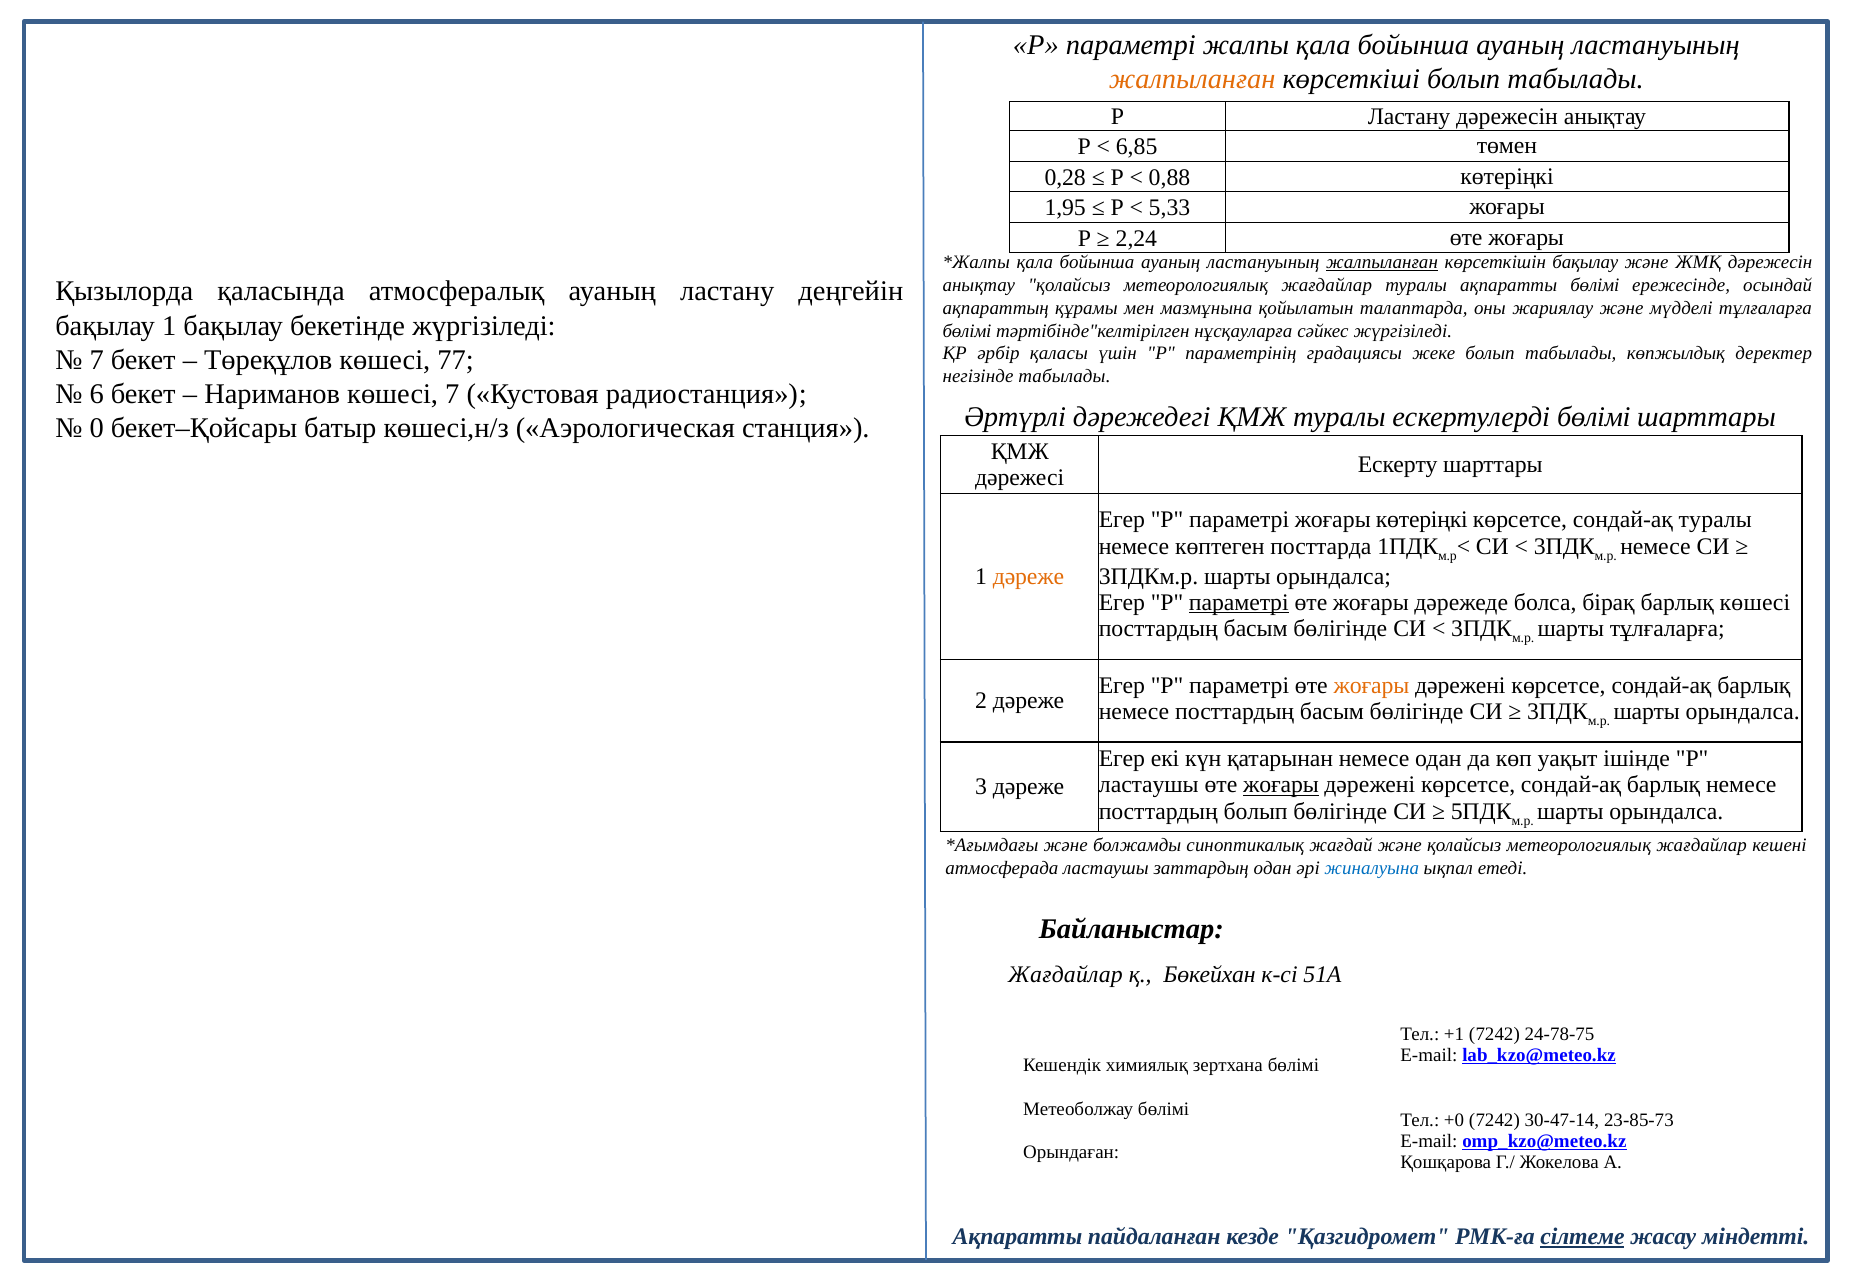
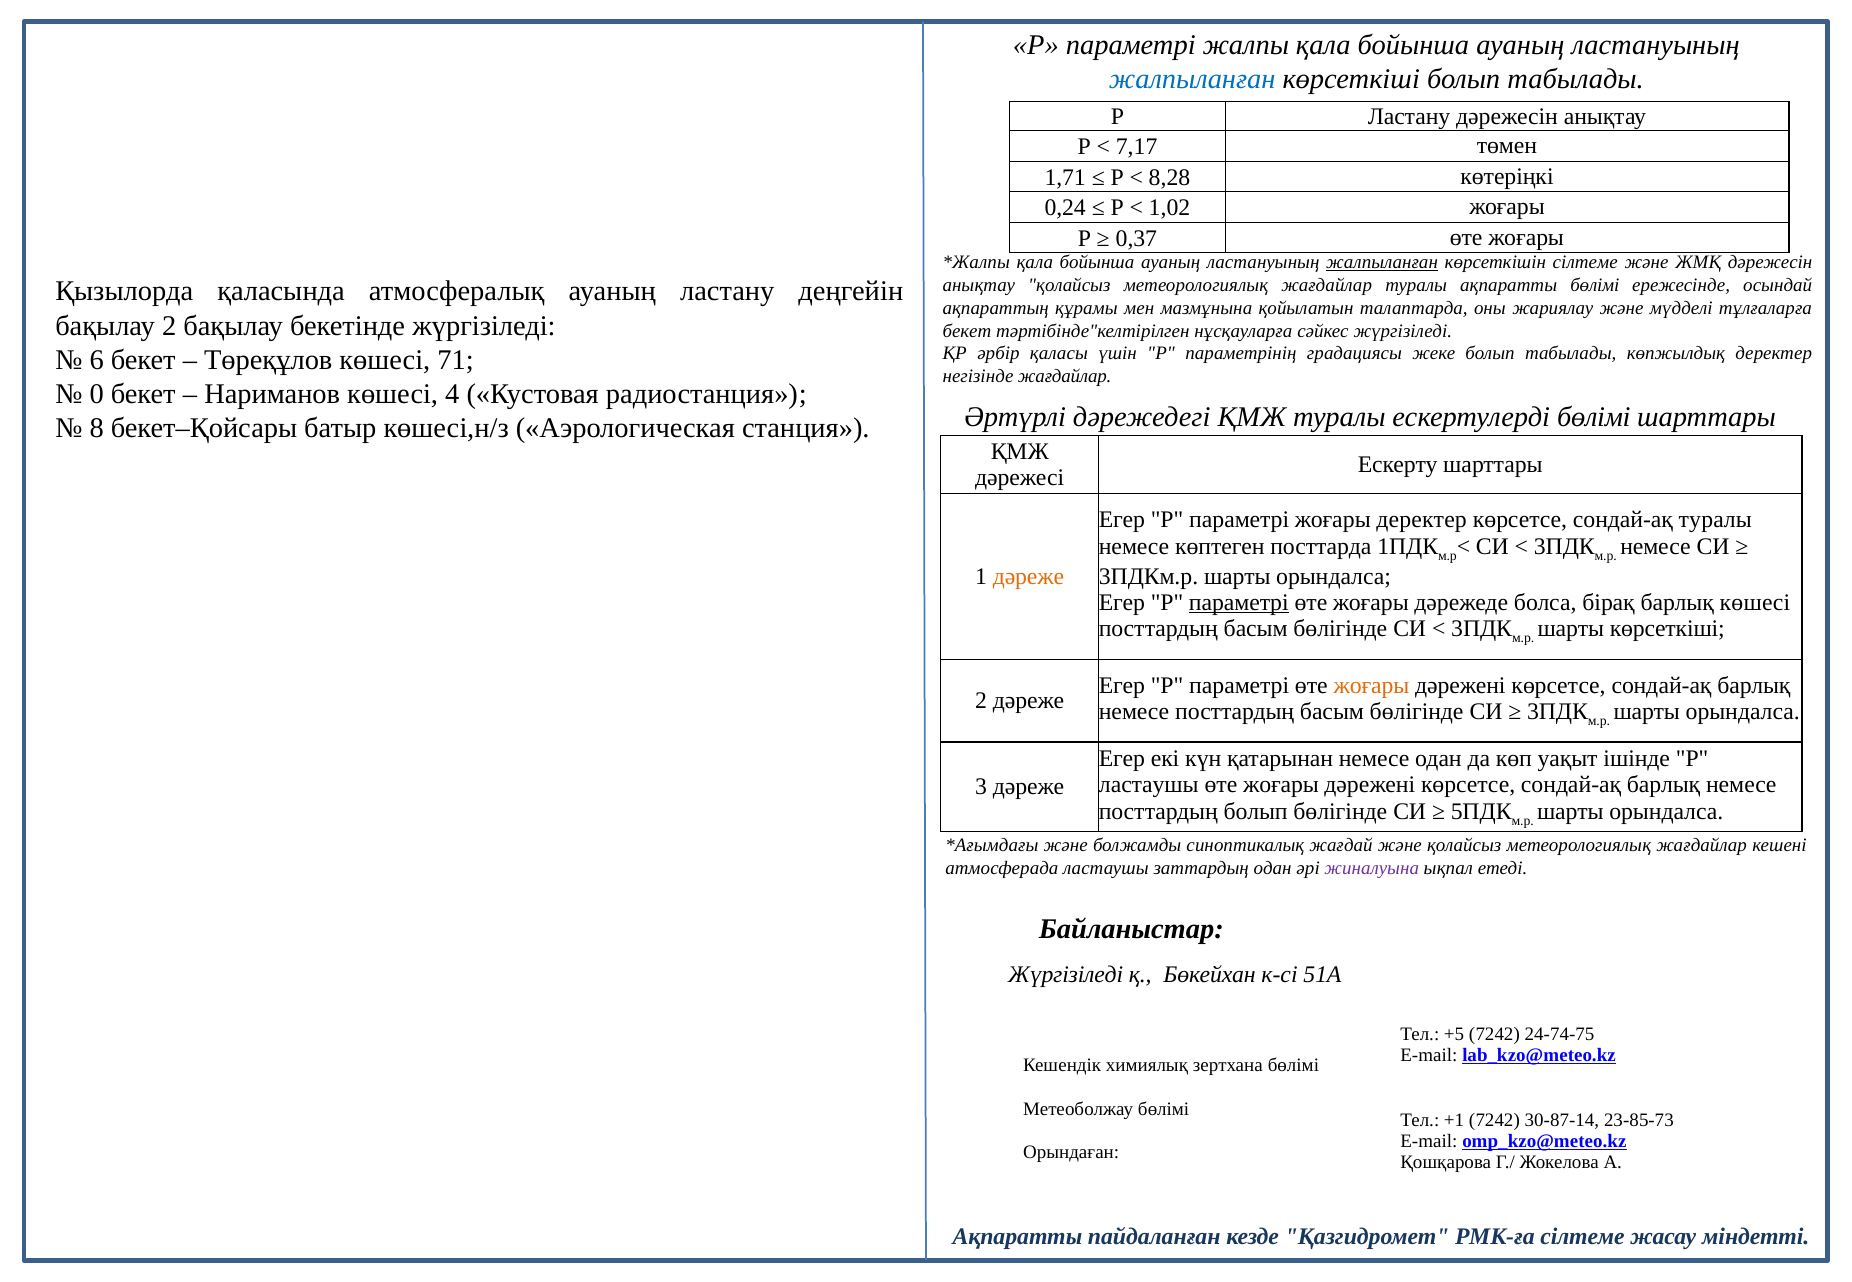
жалпыланған at (1192, 79) colour: orange -> blue
6,85: 6,85 -> 7,17
0,28: 0,28 -> 1,71
0,88: 0,88 -> 8,28
1,95: 1,95 -> 0,24
5,33: 5,33 -> 1,02
2,24: 2,24 -> 0,37
көрсеткішін бақылау: бақылау -> сілтеме
бақылау 1: 1 -> 2
бөлімі at (967, 331): бөлімі -> бекет
7 at (97, 360): 7 -> 6
77: 77 -> 71
негізінде табылады: табылады -> жағдайлар
6: 6 -> 0
көшесі 7: 7 -> 4
0: 0 -> 8
жоғары көтеріңкі: көтеріңкі -> деректер
шарты тұлғаларға: тұлғаларға -> көрсеткіші
жоғары at (1281, 785) underline: present -> none
жиналуына colour: blue -> purple
Жағдайлар at (1065, 975): Жағдайлар -> Жүргізіледі
+1: +1 -> +5
24-78-75: 24-78-75 -> 24-74-75
+0: +0 -> +1
30-47-14: 30-47-14 -> 30-87-14
сілтеме at (1582, 1237) underline: present -> none
